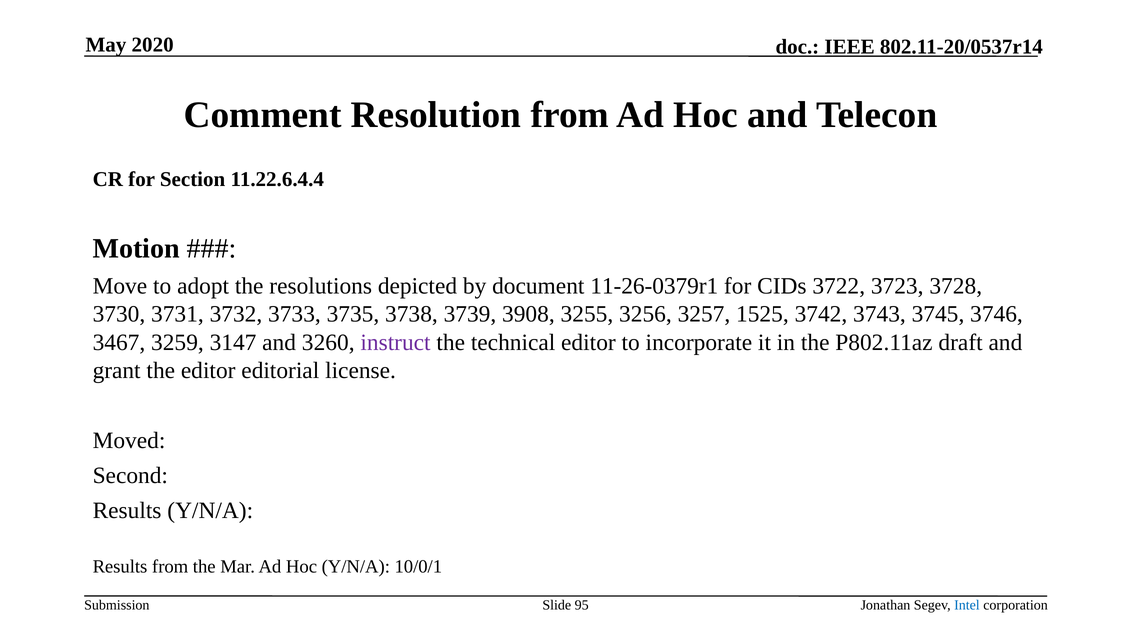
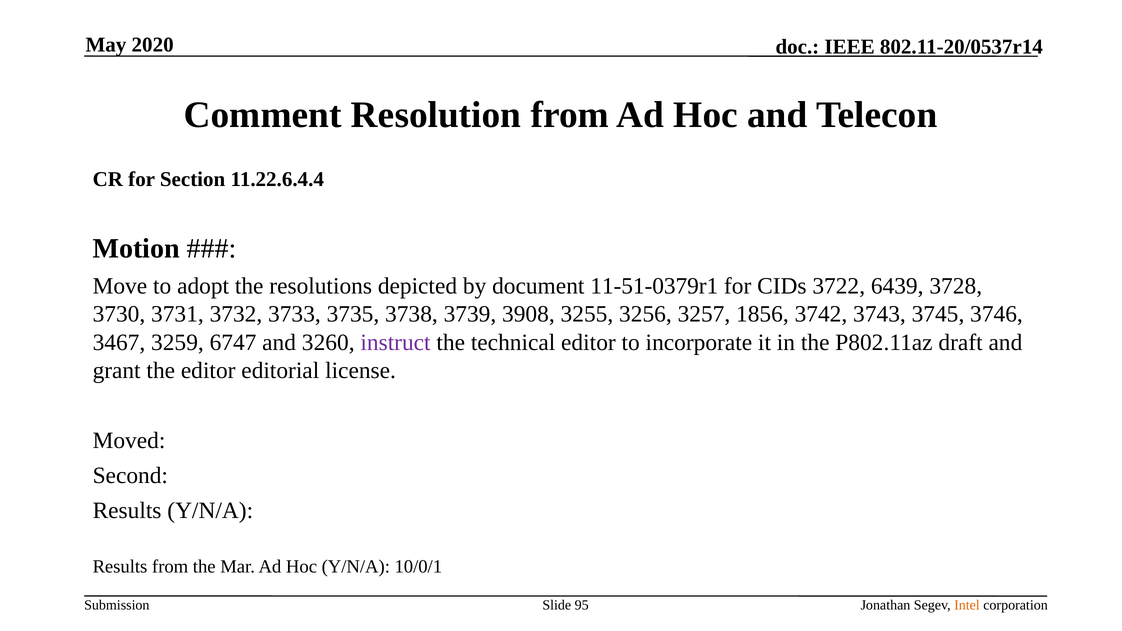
11-26-0379r1: 11-26-0379r1 -> 11-51-0379r1
3723: 3723 -> 6439
1525: 1525 -> 1856
3147: 3147 -> 6747
Intel colour: blue -> orange
